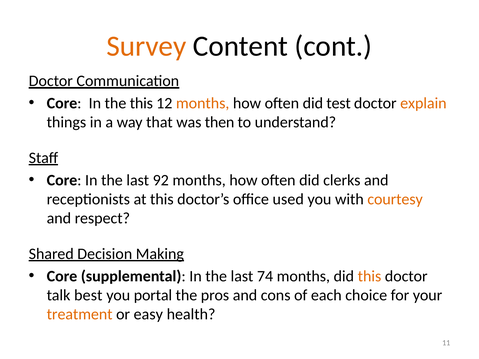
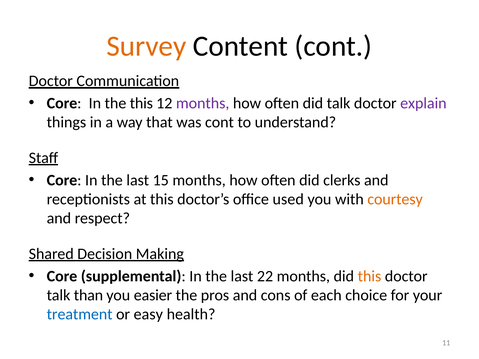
months at (203, 103) colour: orange -> purple
did test: test -> talk
explain colour: orange -> purple
was then: then -> cont
92: 92 -> 15
74: 74 -> 22
best: best -> than
portal: portal -> easier
treatment colour: orange -> blue
